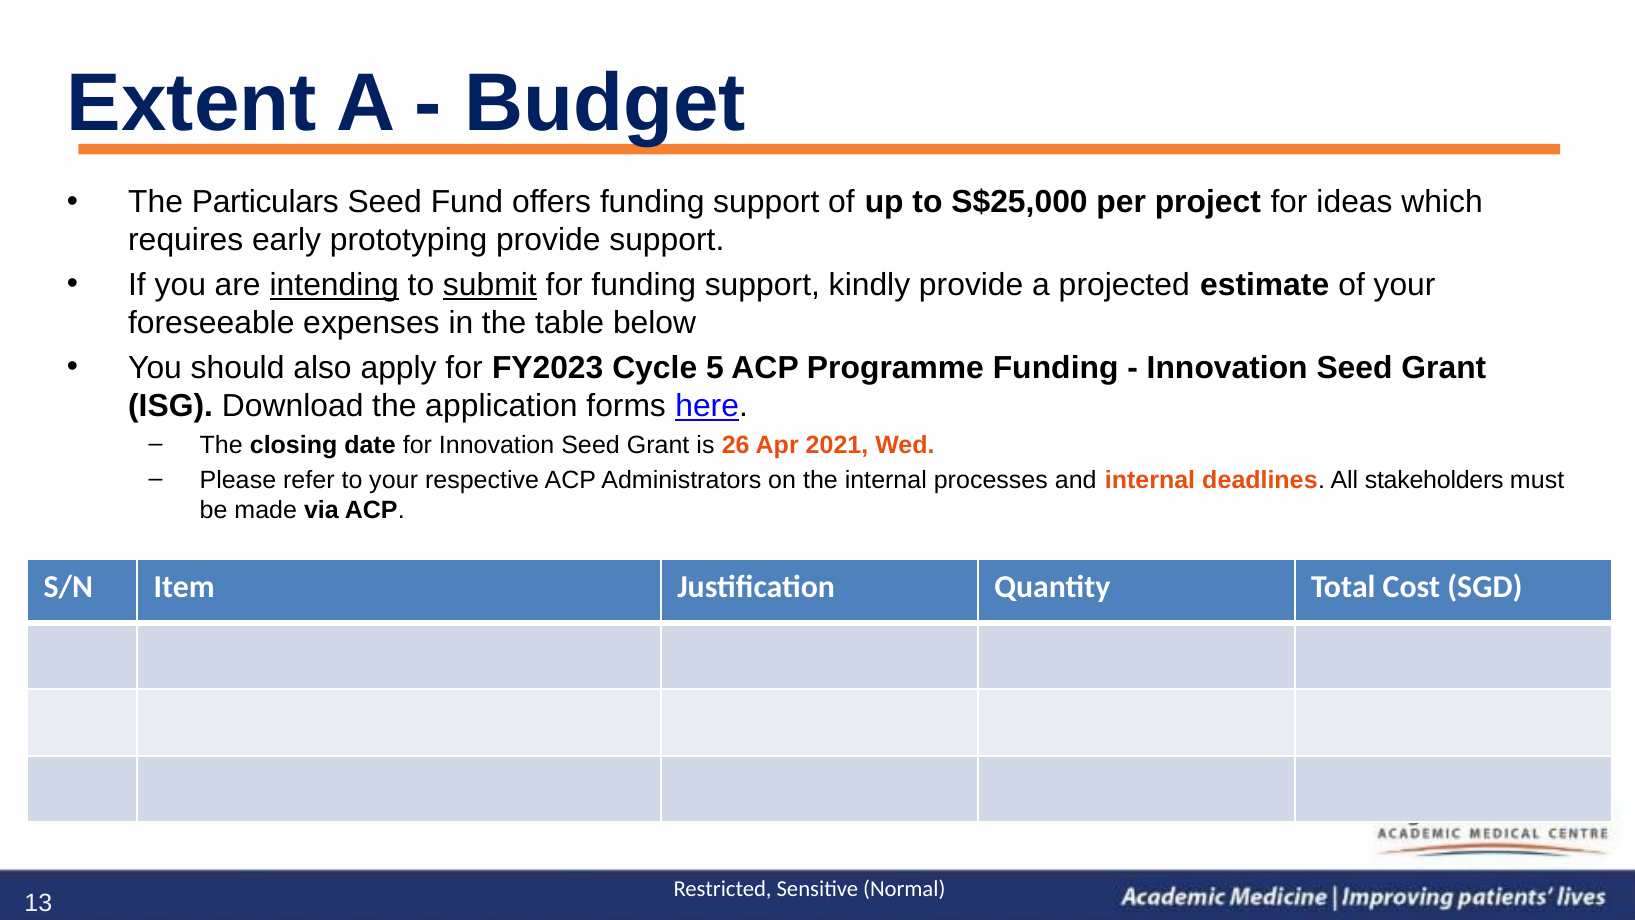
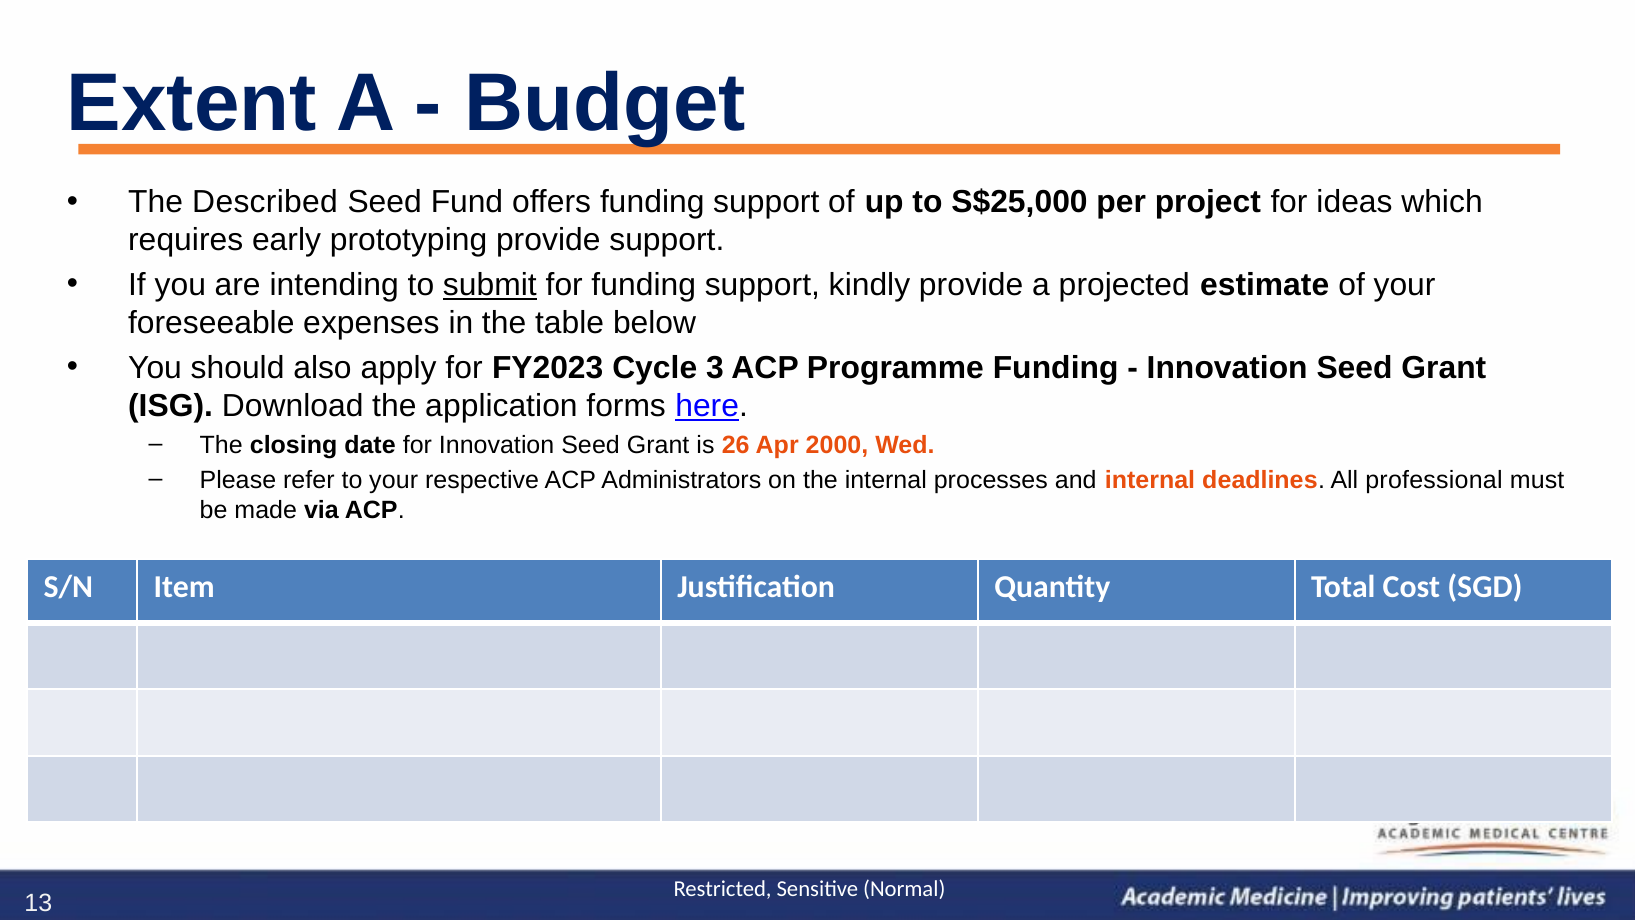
Particulars: Particulars -> Described
intending underline: present -> none
5: 5 -> 3
2021: 2021 -> 2000
stakeholders: stakeholders -> professional
